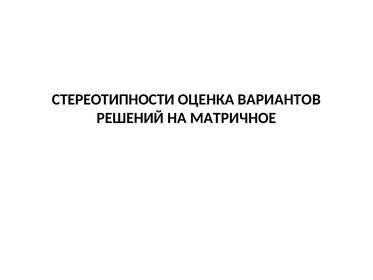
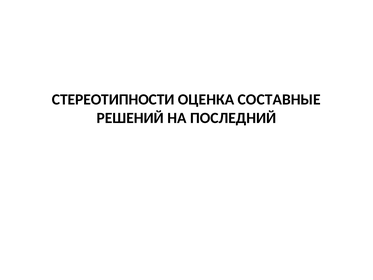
ВАРИАНТОВ: ВАРИАНТОВ -> СОСТАВНЫЕ
МАТРИЧНОЕ: МАТРИЧНОЕ -> ПОСЛЕДНИЙ
